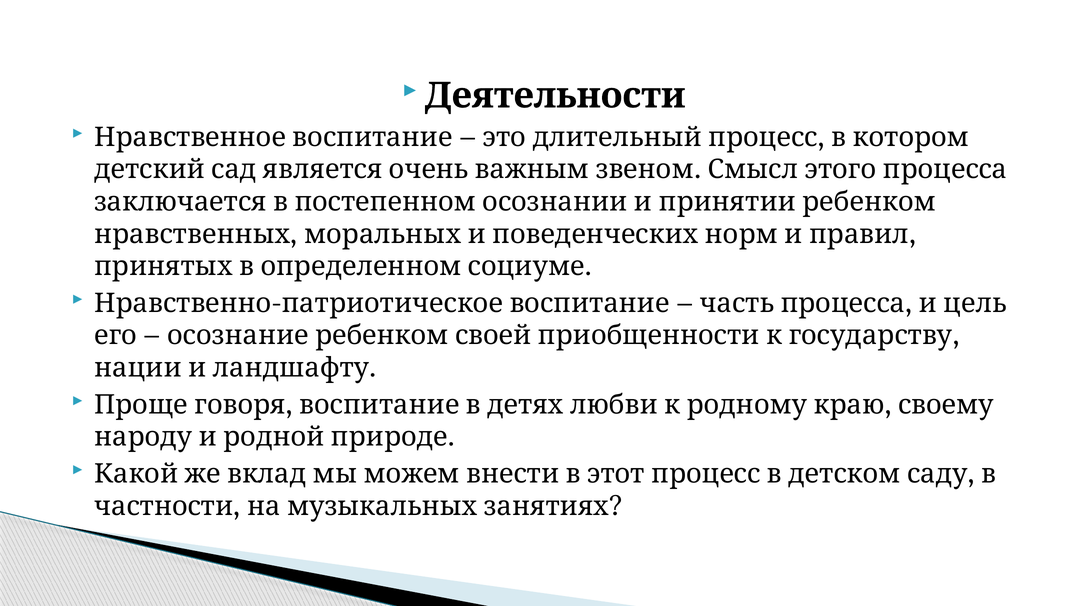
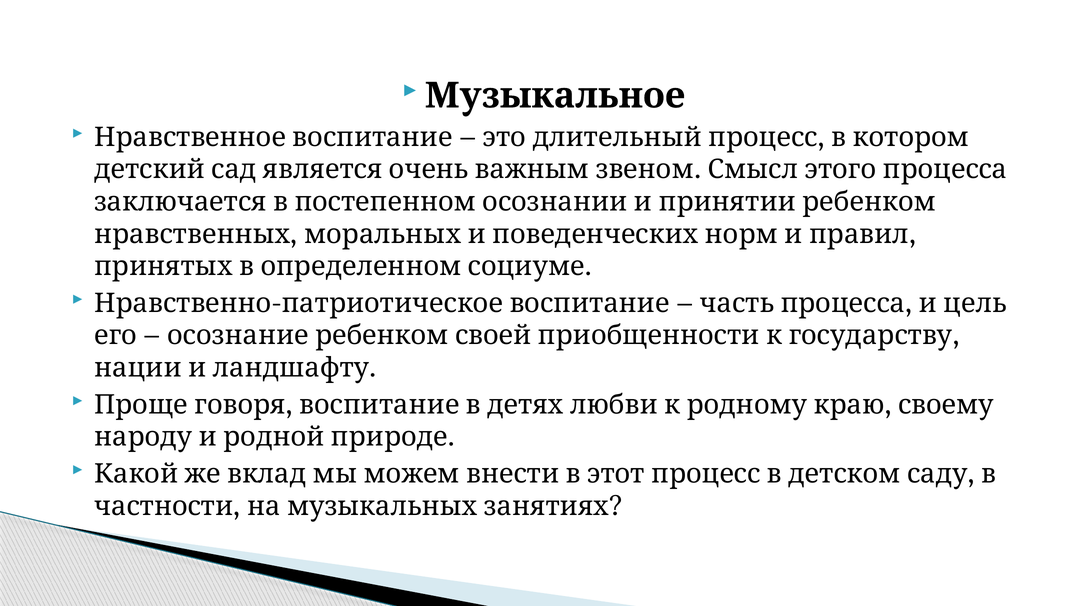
Деятельности: Деятельности -> Музыкальное
